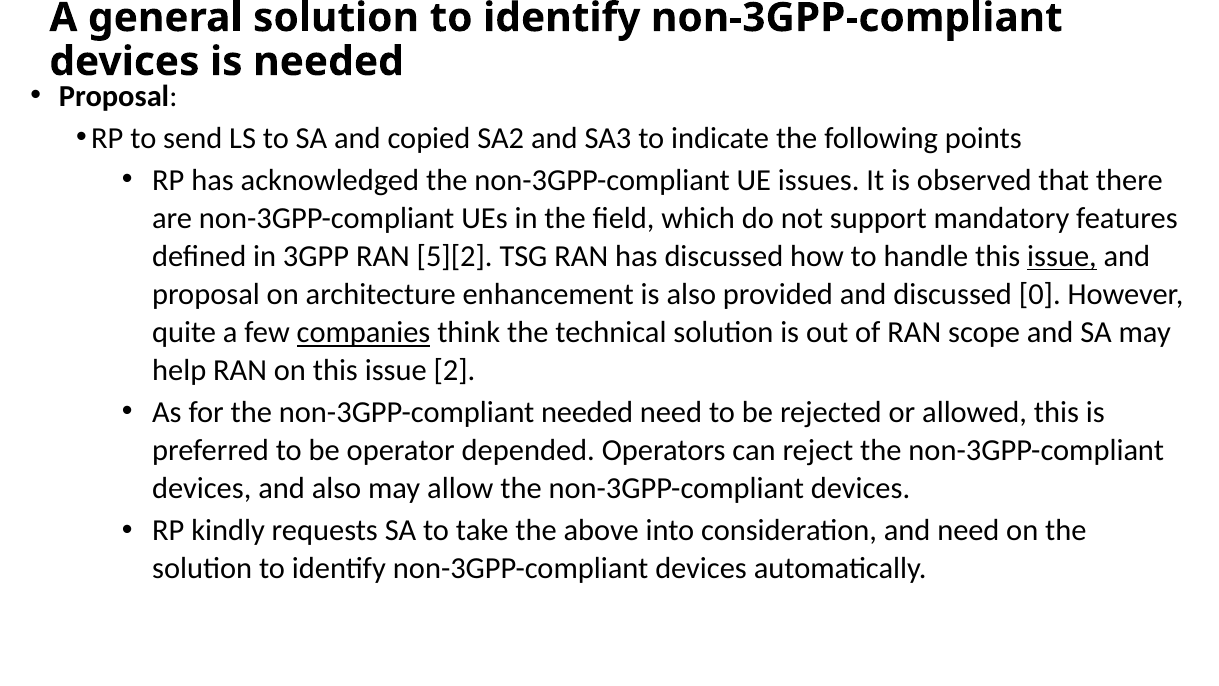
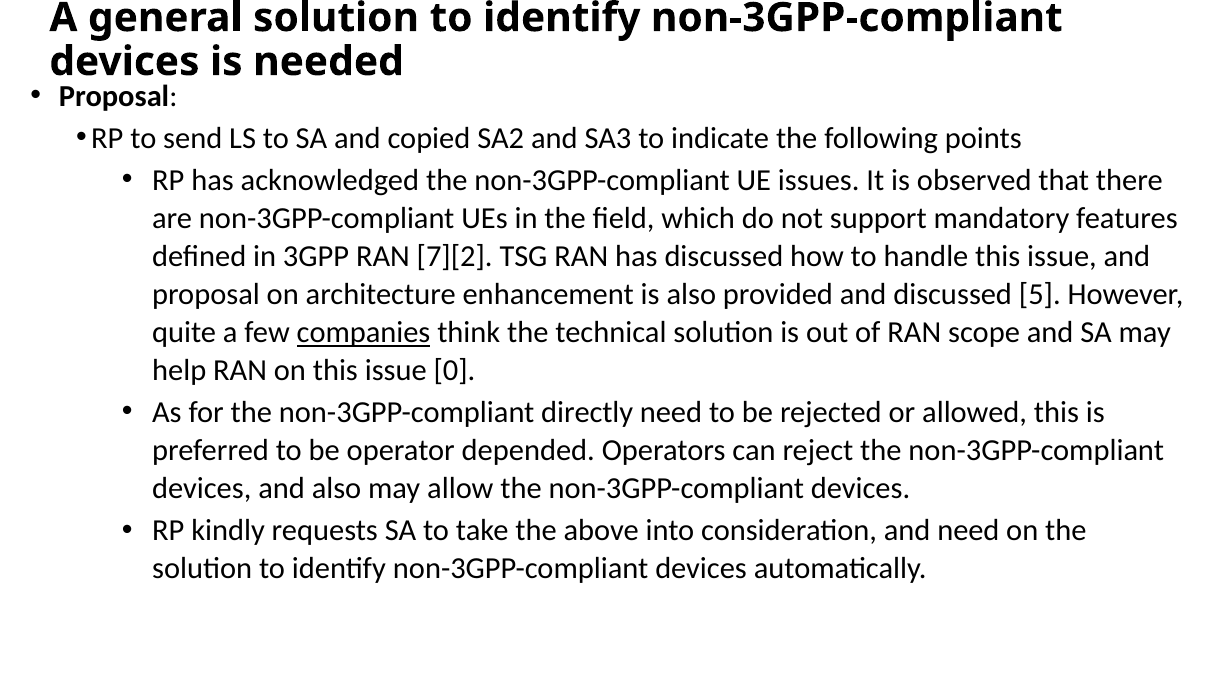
5][2: 5][2 -> 7][2
issue at (1062, 256) underline: present -> none
0: 0 -> 5
2: 2 -> 0
non-3GPP-compliant needed: needed -> directly
